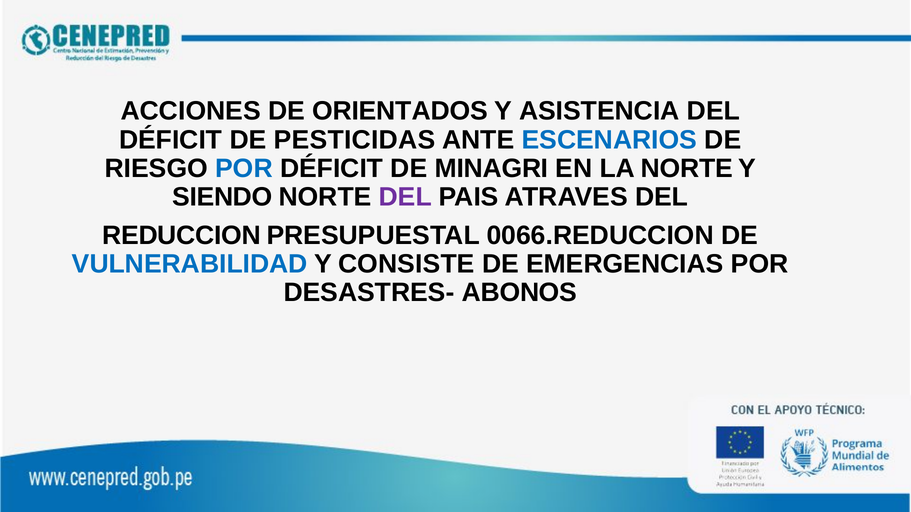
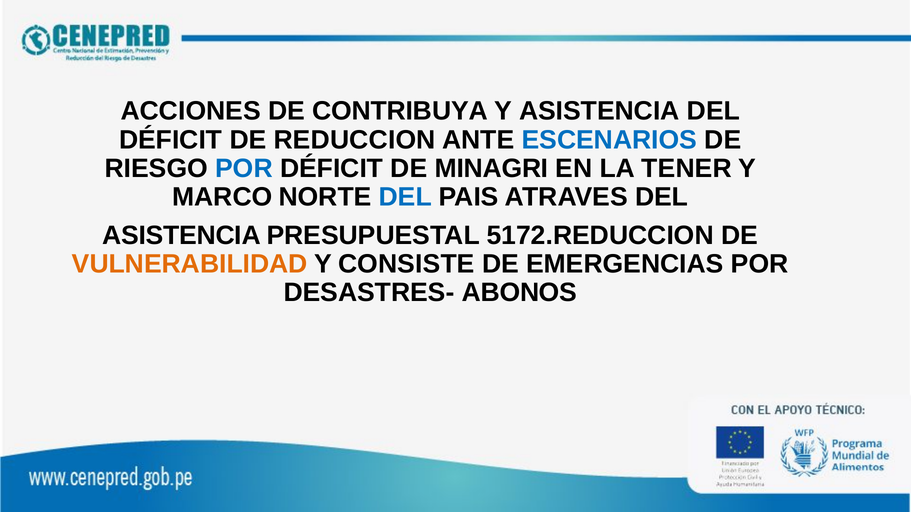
ORIENTADOS: ORIENTADOS -> CONTRIBUYA
PESTICIDAS: PESTICIDAS -> REDUCCION
LA NORTE: NORTE -> TENER
SIENDO: SIENDO -> MARCO
DEL at (405, 197) colour: purple -> blue
REDUCCION at (182, 236): REDUCCION -> ASISTENCIA
0066.REDUCCION: 0066.REDUCCION -> 5172.REDUCCION
VULNERABILIDAD colour: blue -> orange
